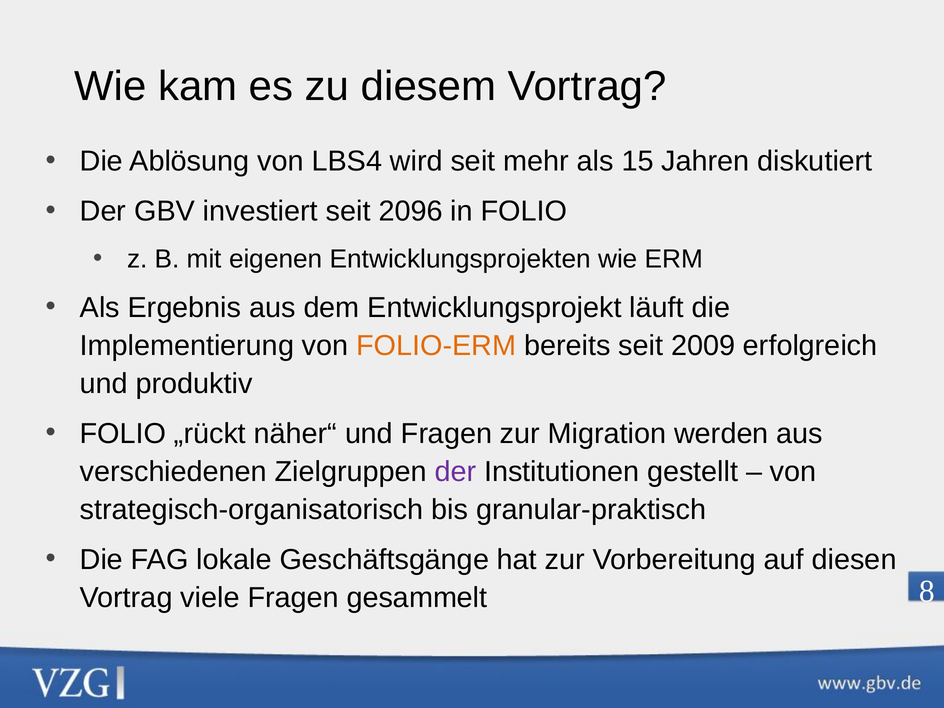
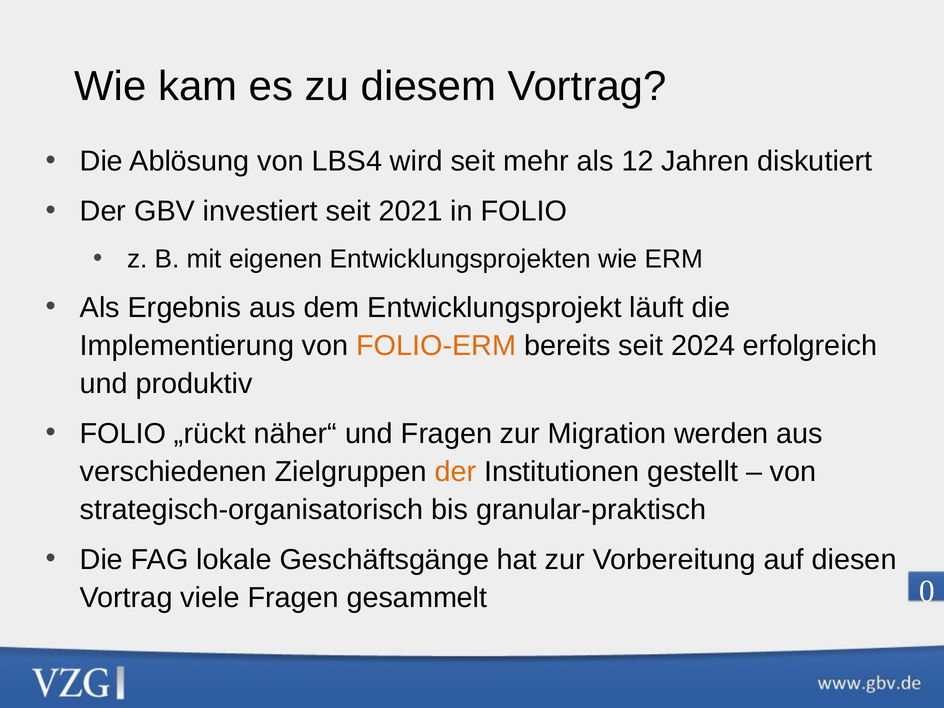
15: 15 -> 12
2096: 2096 -> 2021
2009: 2009 -> 2024
der at (455, 472) colour: purple -> orange
8: 8 -> 0
